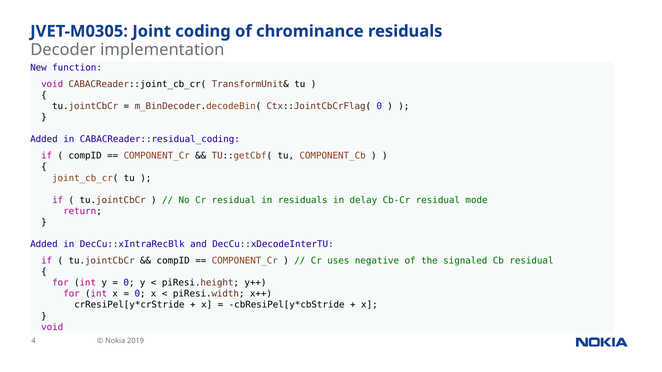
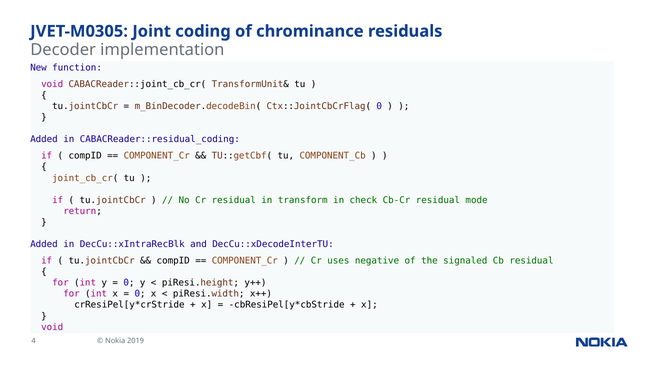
in residuals: residuals -> transform
delay: delay -> check
